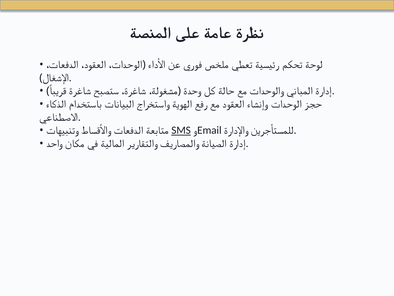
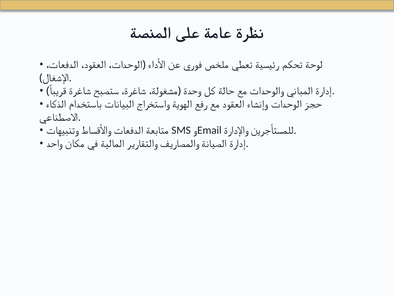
SMS underline: present -> none
